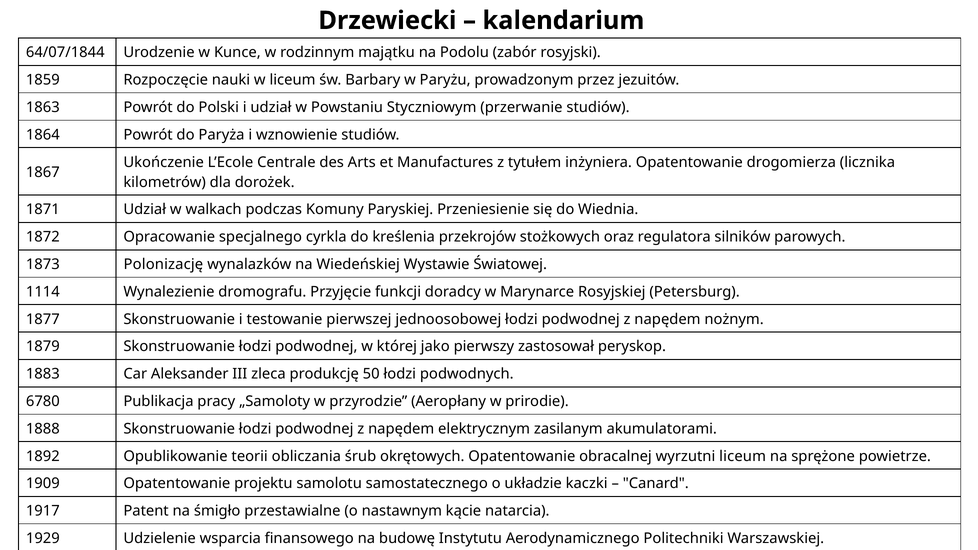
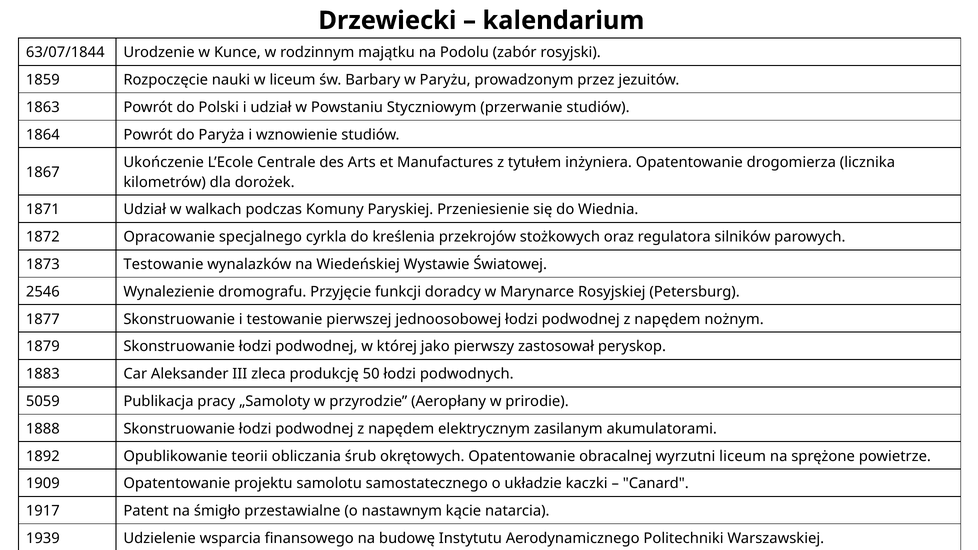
64/07/1844: 64/07/1844 -> 63/07/1844
1873 Polonizację: Polonizację -> Testowanie
1114: 1114 -> 2546
6780: 6780 -> 5059
1929: 1929 -> 1939
